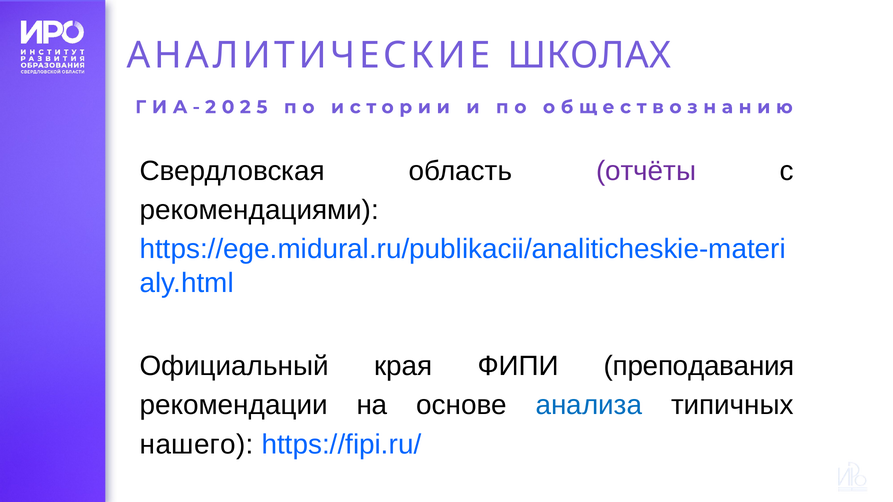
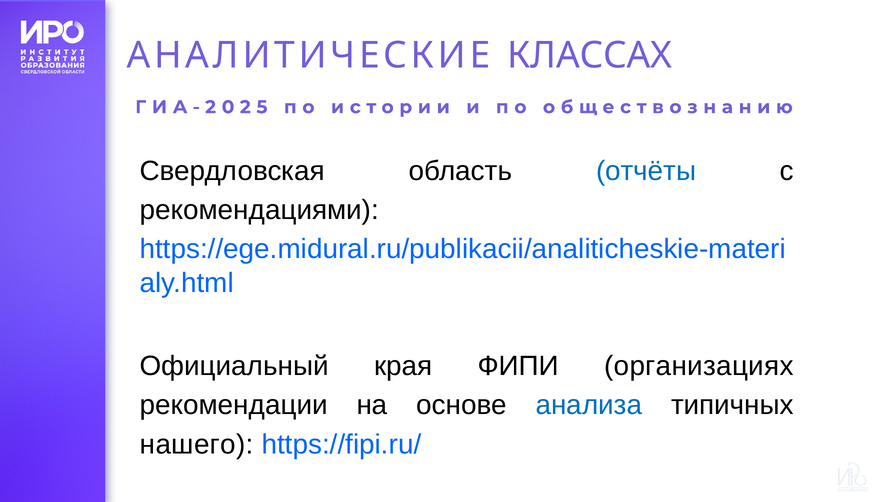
ШКОЛАХ: ШКОЛАХ -> КЛАССАХ
отчёты colour: purple -> blue
преподавания: преподавания -> организациях
